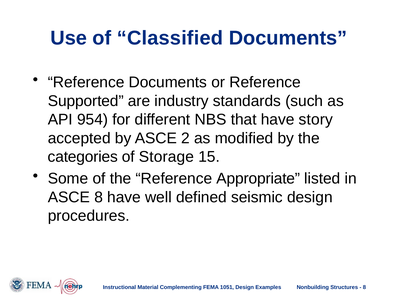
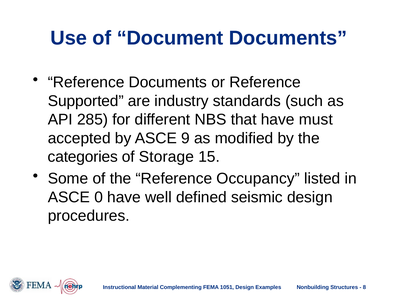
Classified: Classified -> Document
954: 954 -> 285
story: story -> must
2: 2 -> 9
Appropriate: Appropriate -> Occupancy
ASCE 8: 8 -> 0
